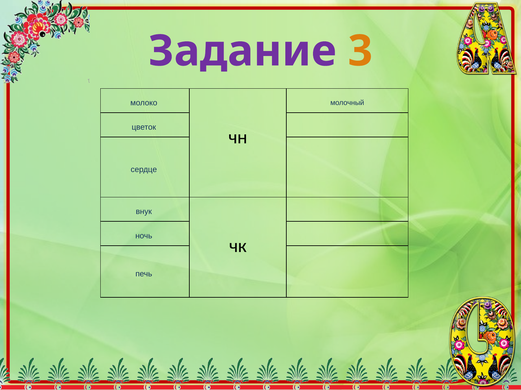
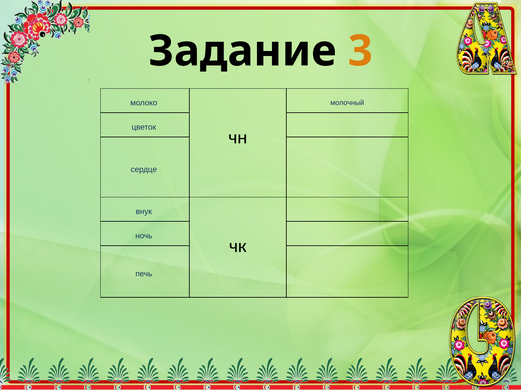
Задание colour: purple -> black
